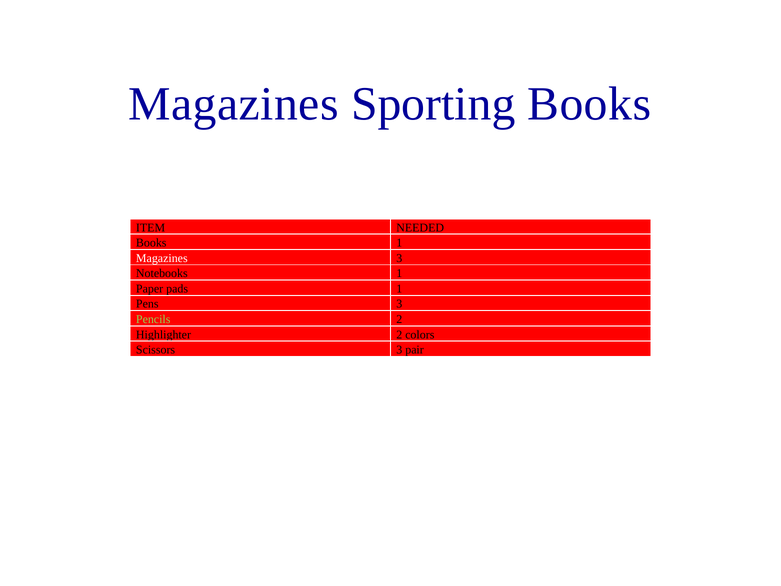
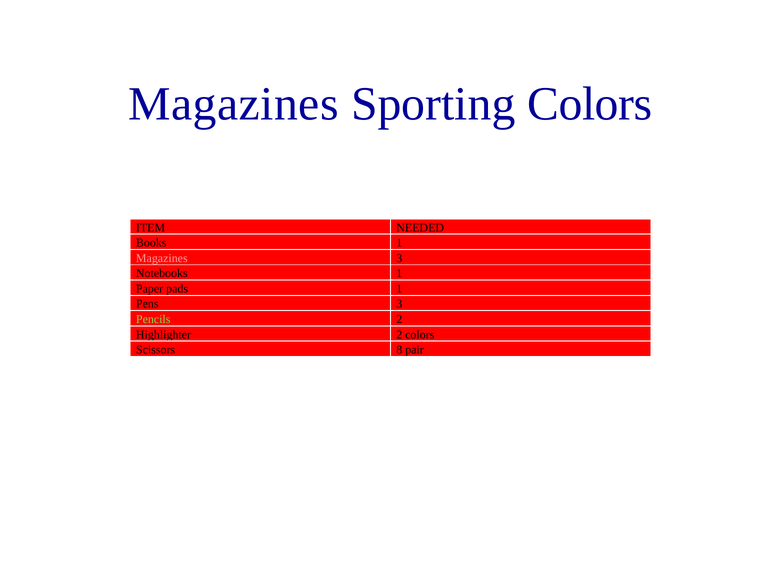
Sporting Books: Books -> Colors
Magazines at (162, 258) colour: white -> pink
Scissors 3: 3 -> 8
